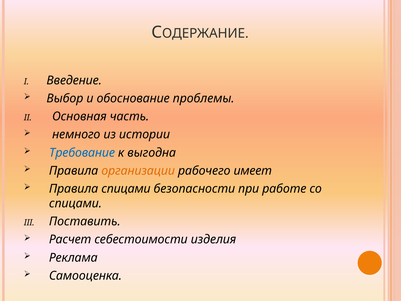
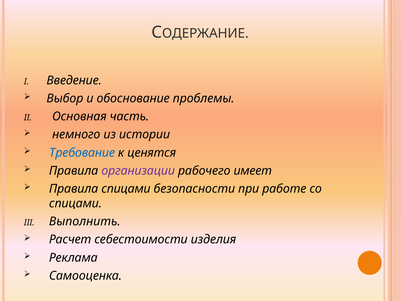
выгодна: выгодна -> ценятся
организации colour: orange -> purple
Поставить: Поставить -> Выполнить
